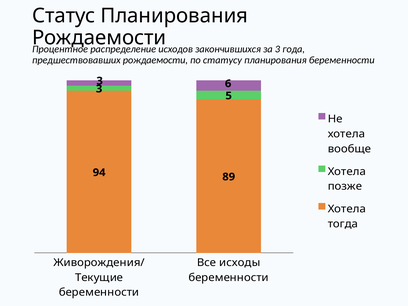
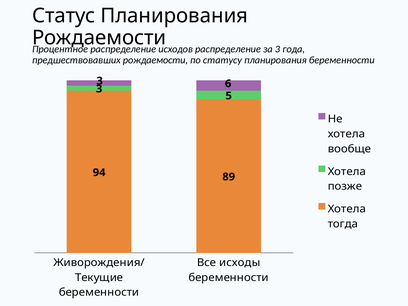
исходов закончившихся: закончившихся -> распределение
